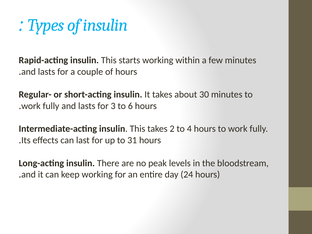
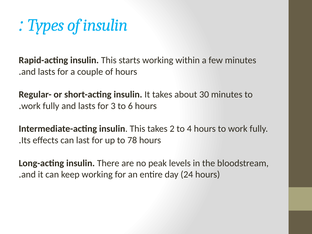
31: 31 -> 78
